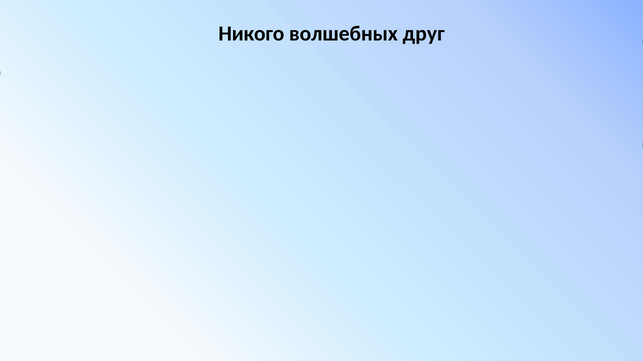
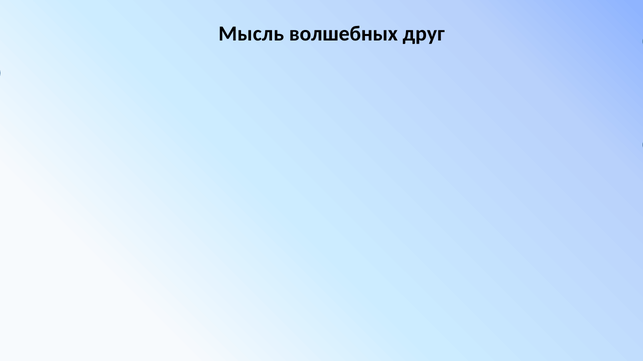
Никого: Никого -> Мысль
